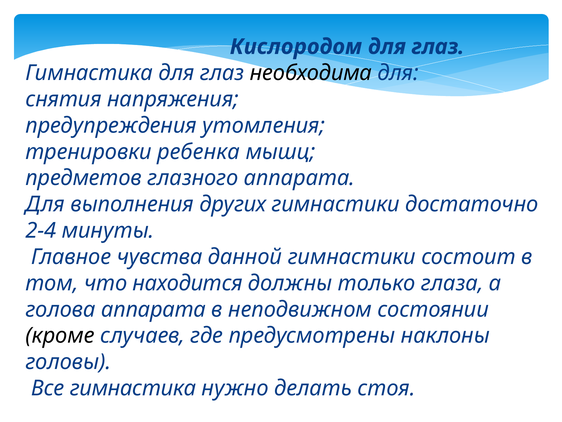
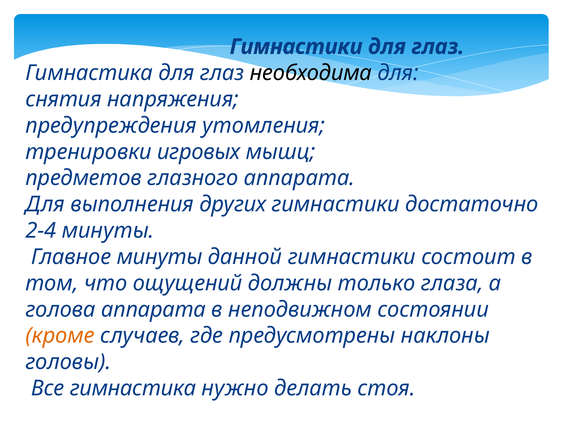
Кислородом at (296, 47): Кислородом -> Гимнастики
ребенка: ребенка -> игровых
Главное чувства: чувства -> минуты
находится: находится -> ощущений
кроме colour: black -> orange
